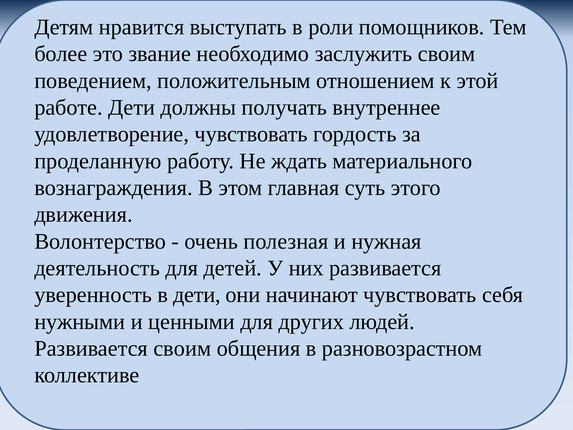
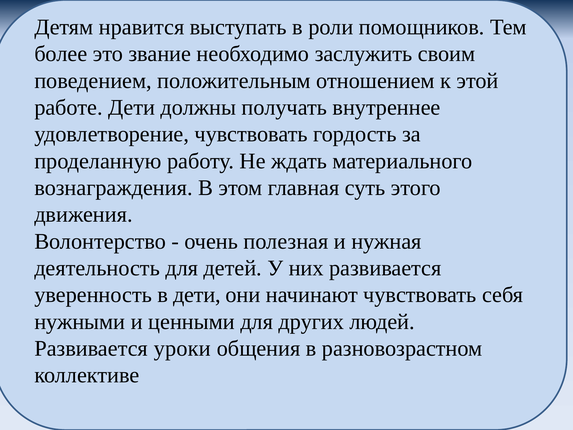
Развивается своим: своим -> уроки
